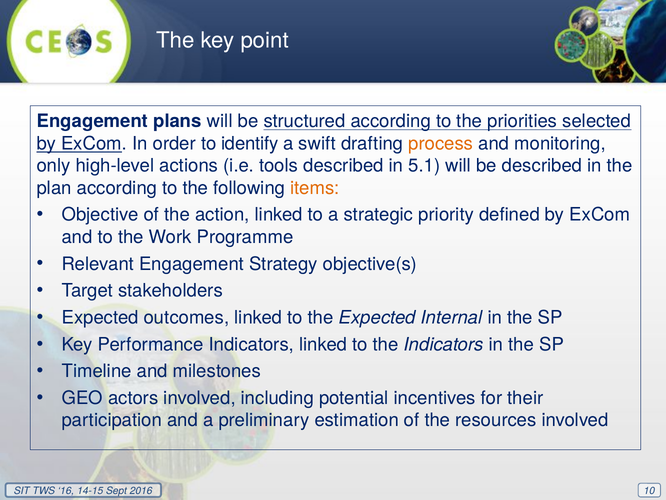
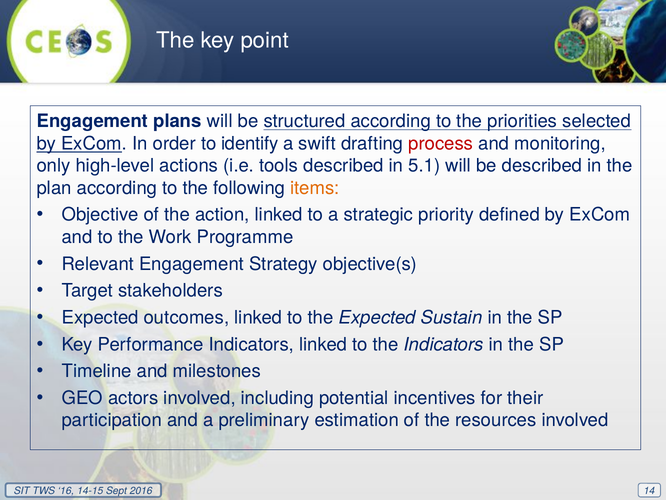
process colour: orange -> red
Internal: Internal -> Sustain
10: 10 -> 14
